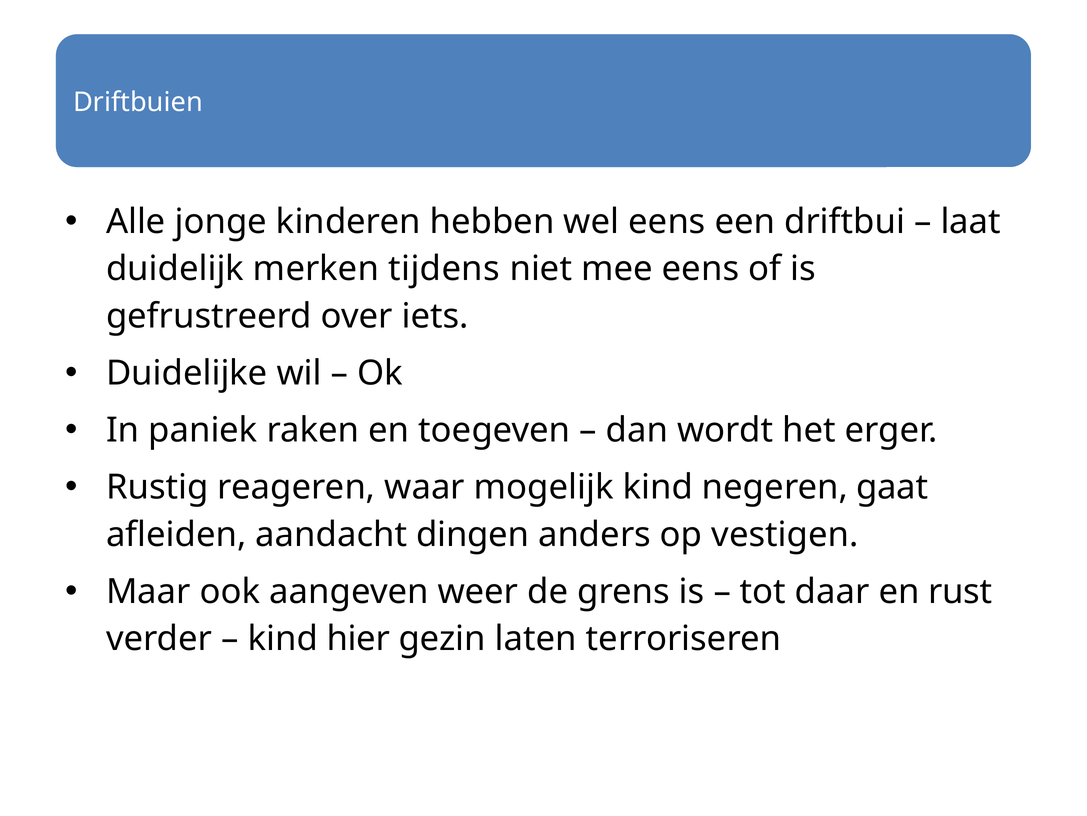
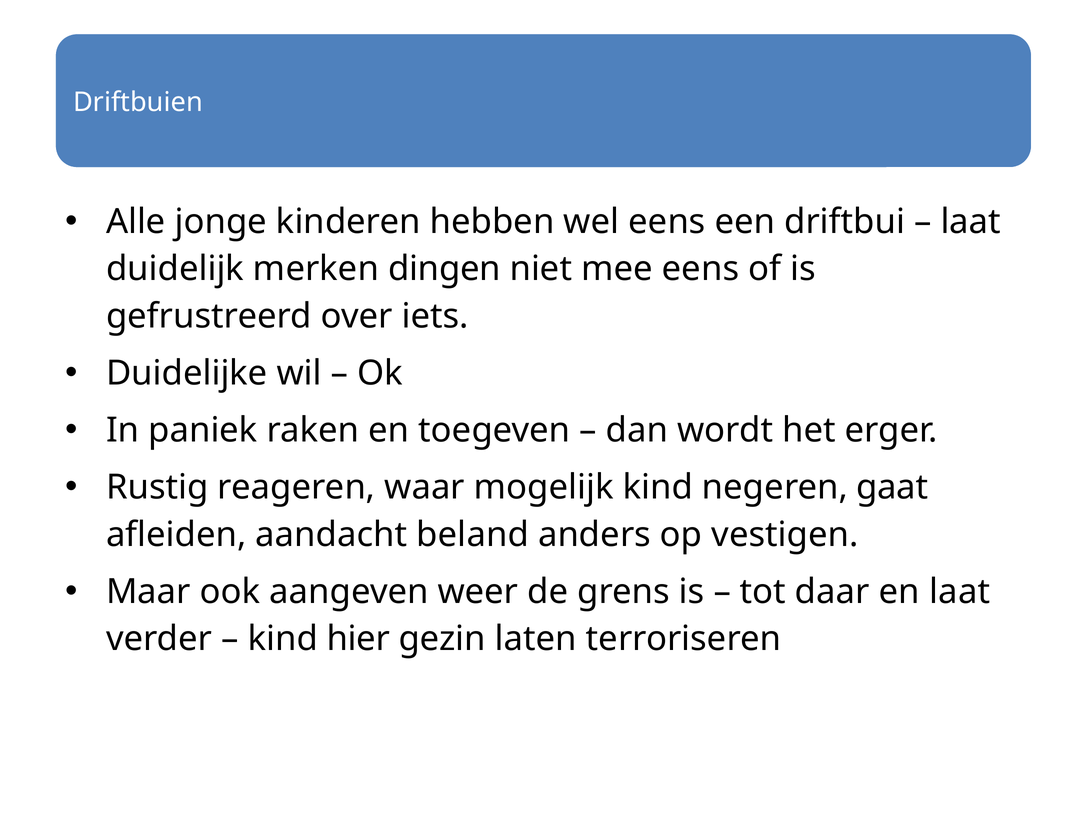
tijdens: tijdens -> dingen
dingen: dingen -> beland
en rust: rust -> laat
